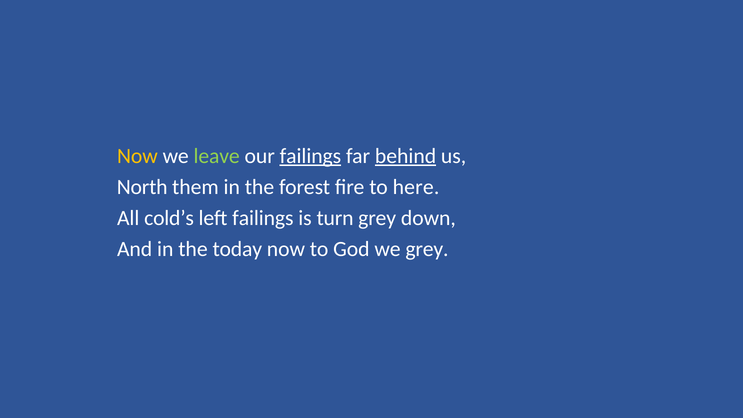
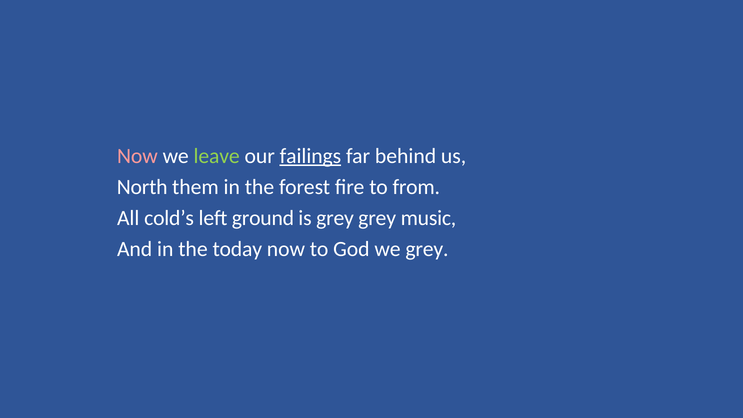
Now at (137, 156) colour: yellow -> pink
behind underline: present -> none
here: here -> from
left failings: failings -> ground
is turn: turn -> grey
down: down -> music
